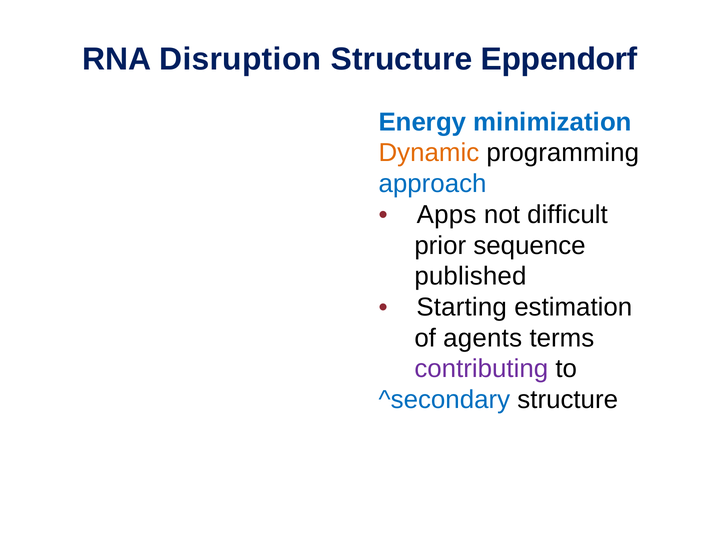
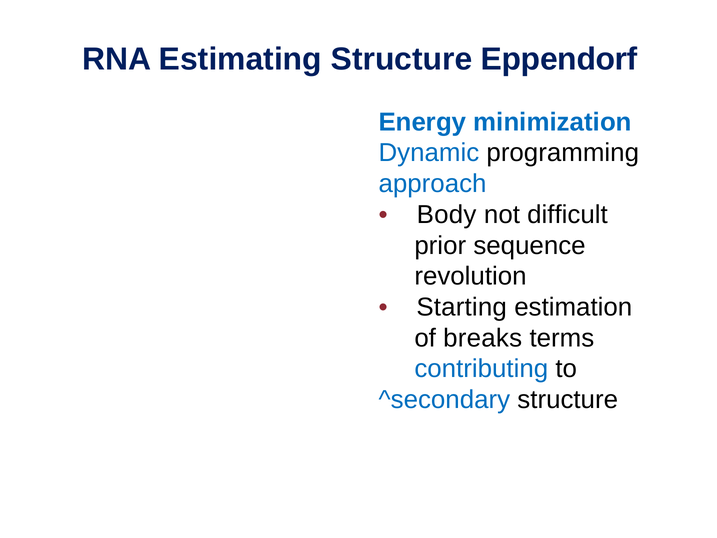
Disruption: Disruption -> Estimating
Dynamic colour: orange -> blue
Apps: Apps -> Body
published: published -> revolution
agents: agents -> breaks
contributing colour: purple -> blue
